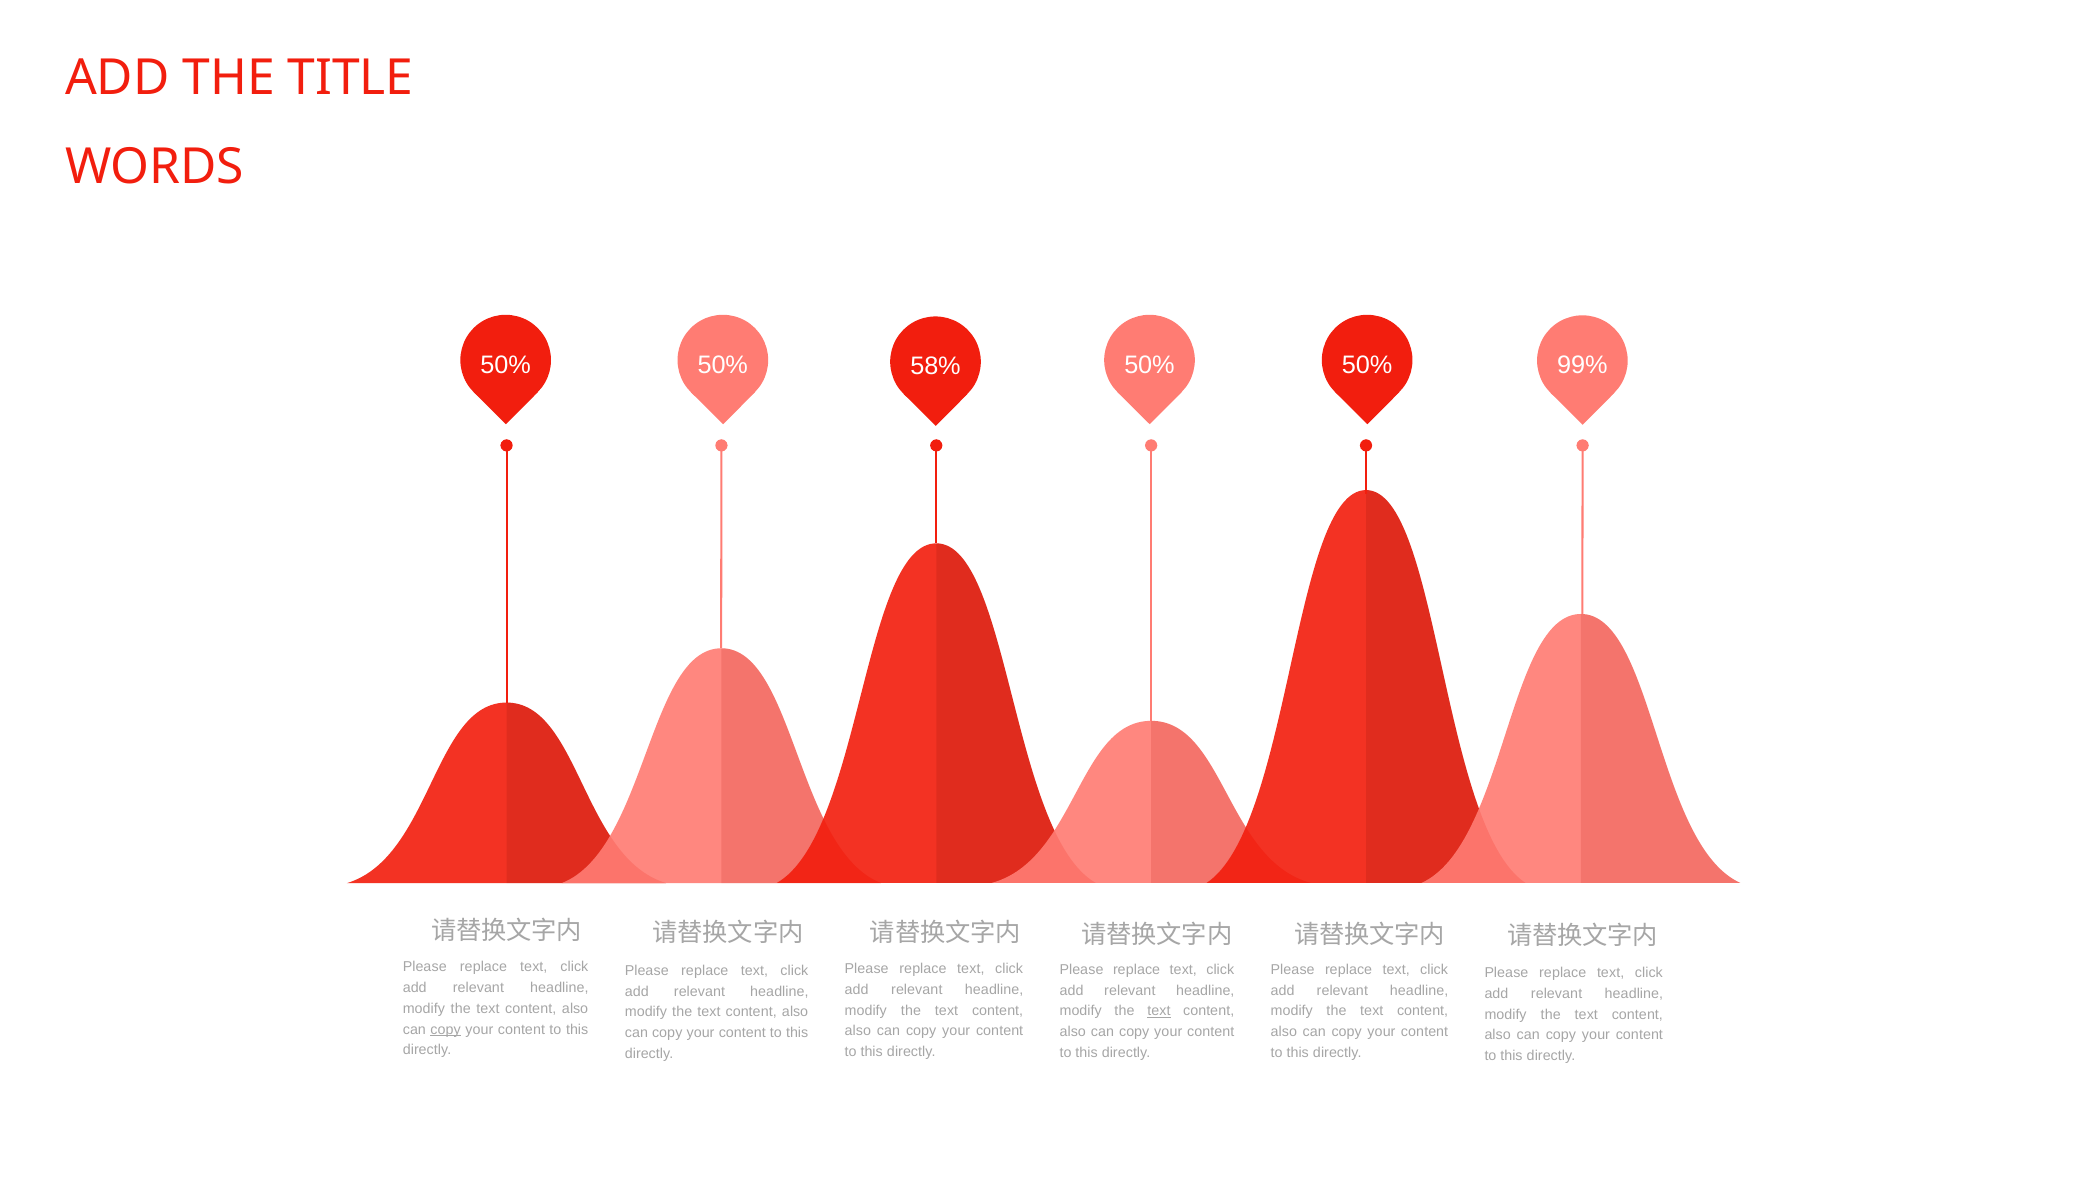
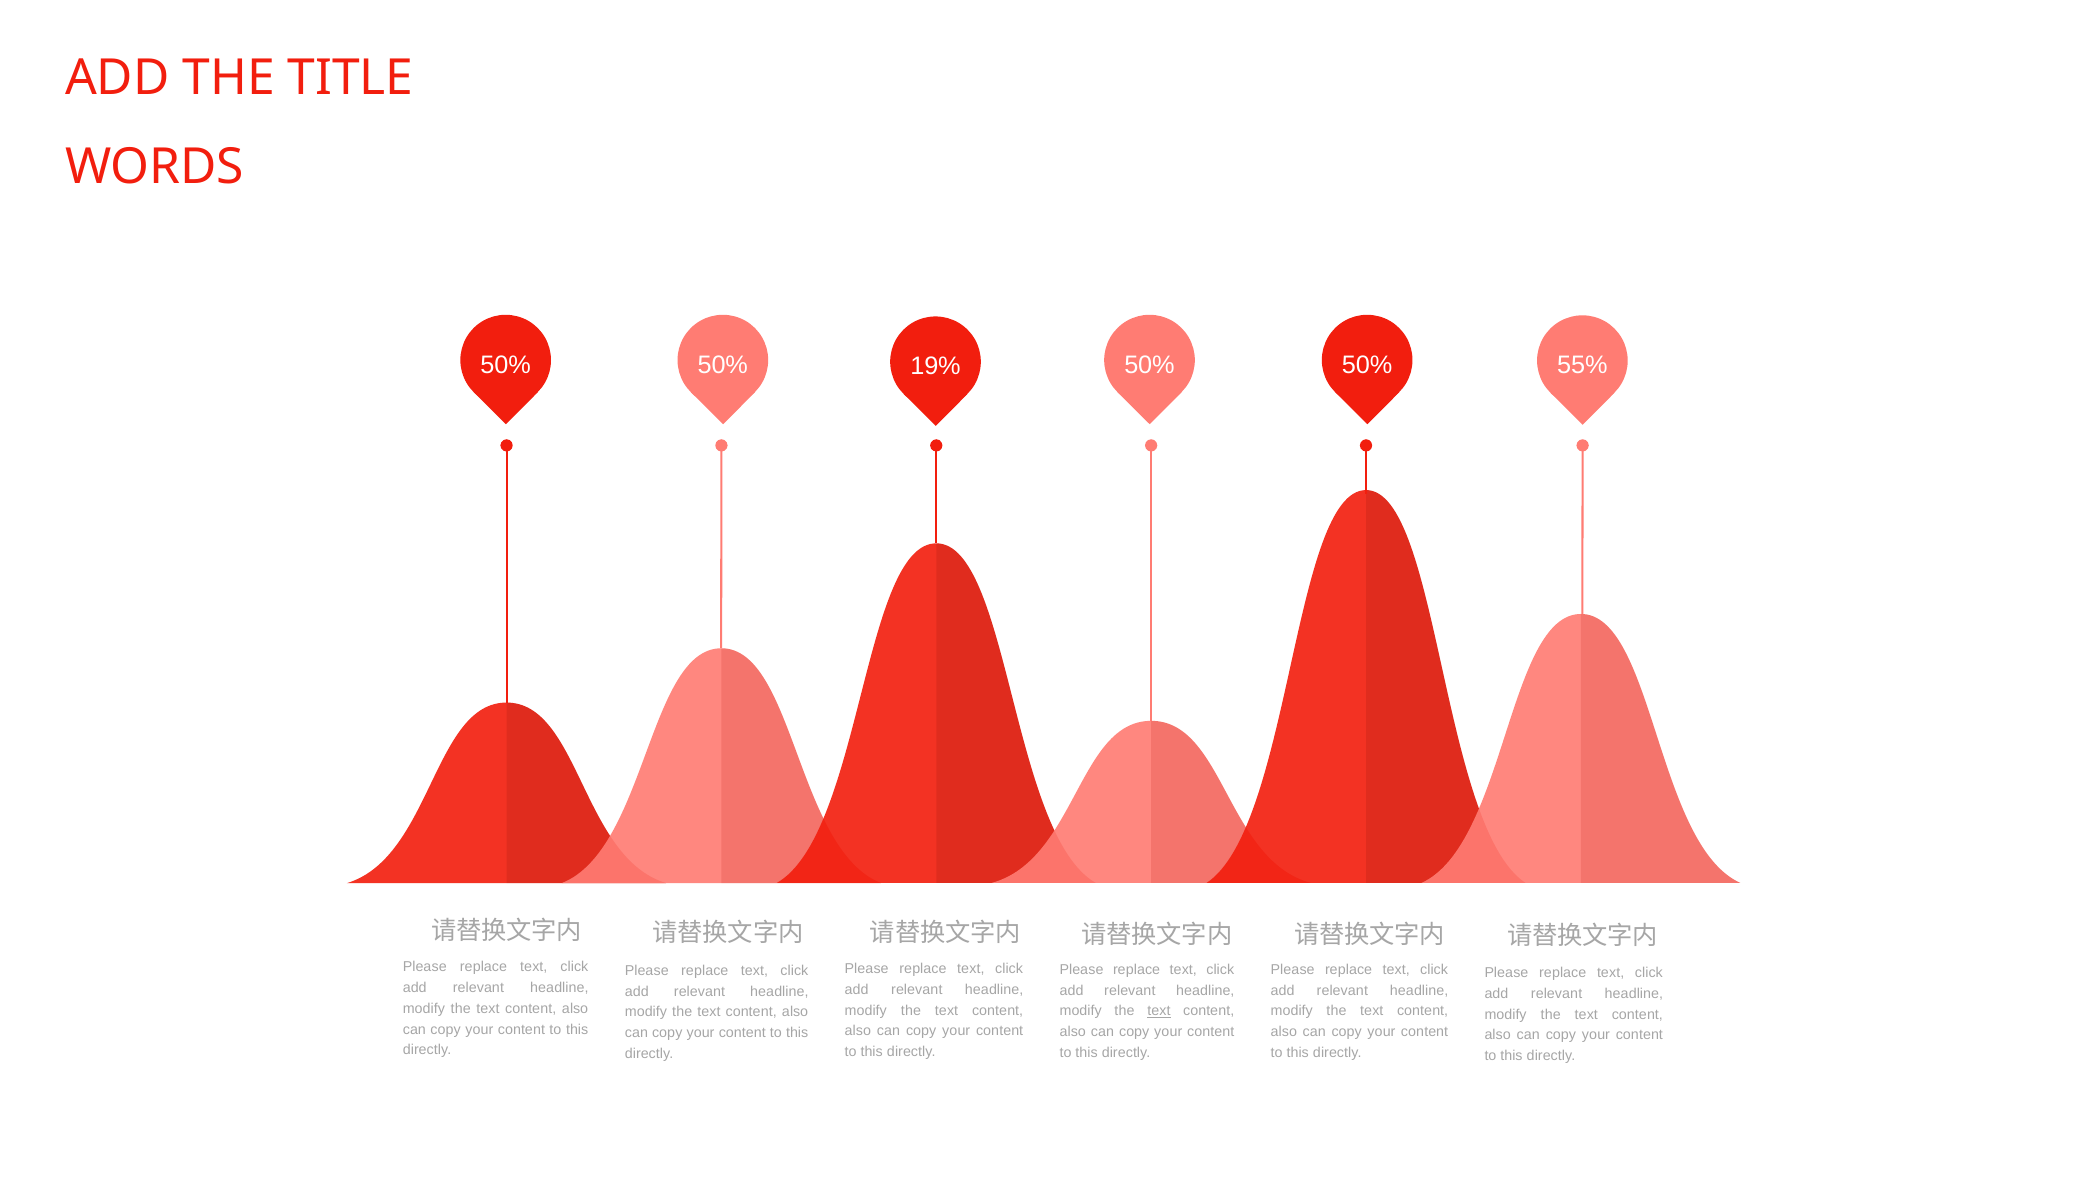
58%: 58% -> 19%
99%: 99% -> 55%
copy at (446, 1030) underline: present -> none
